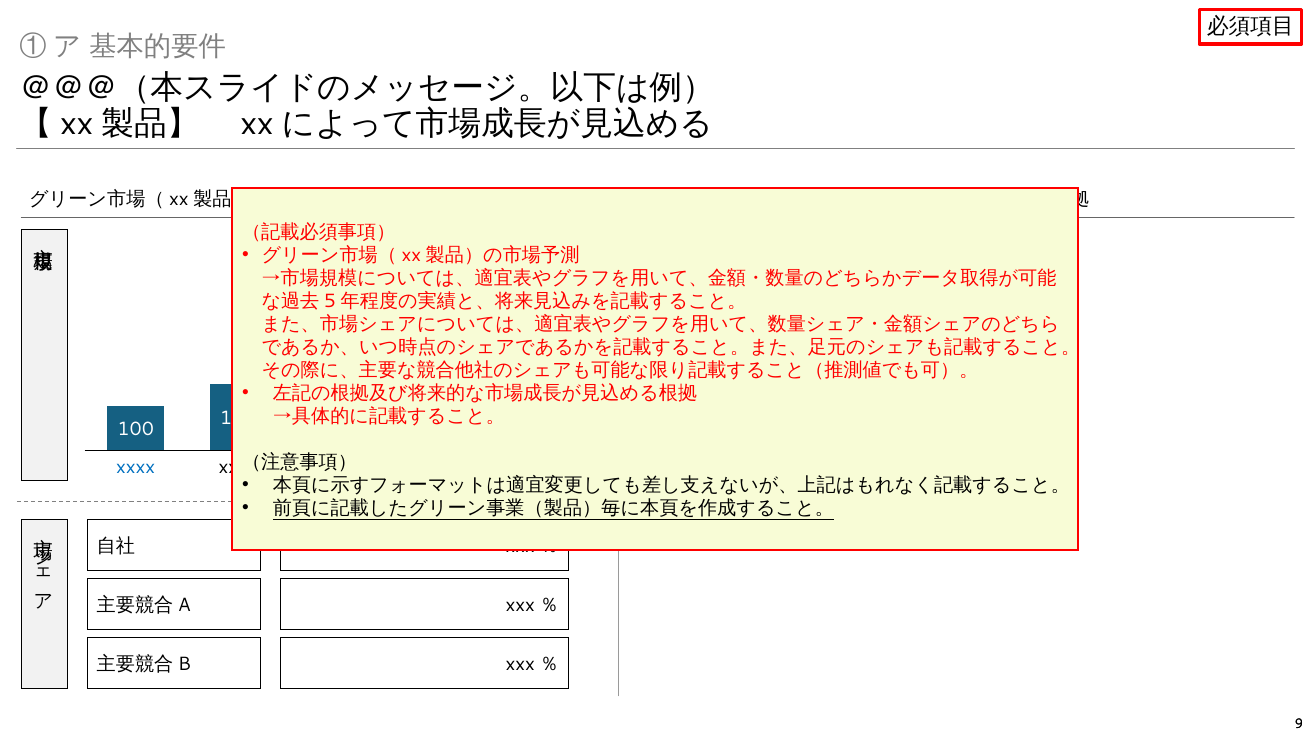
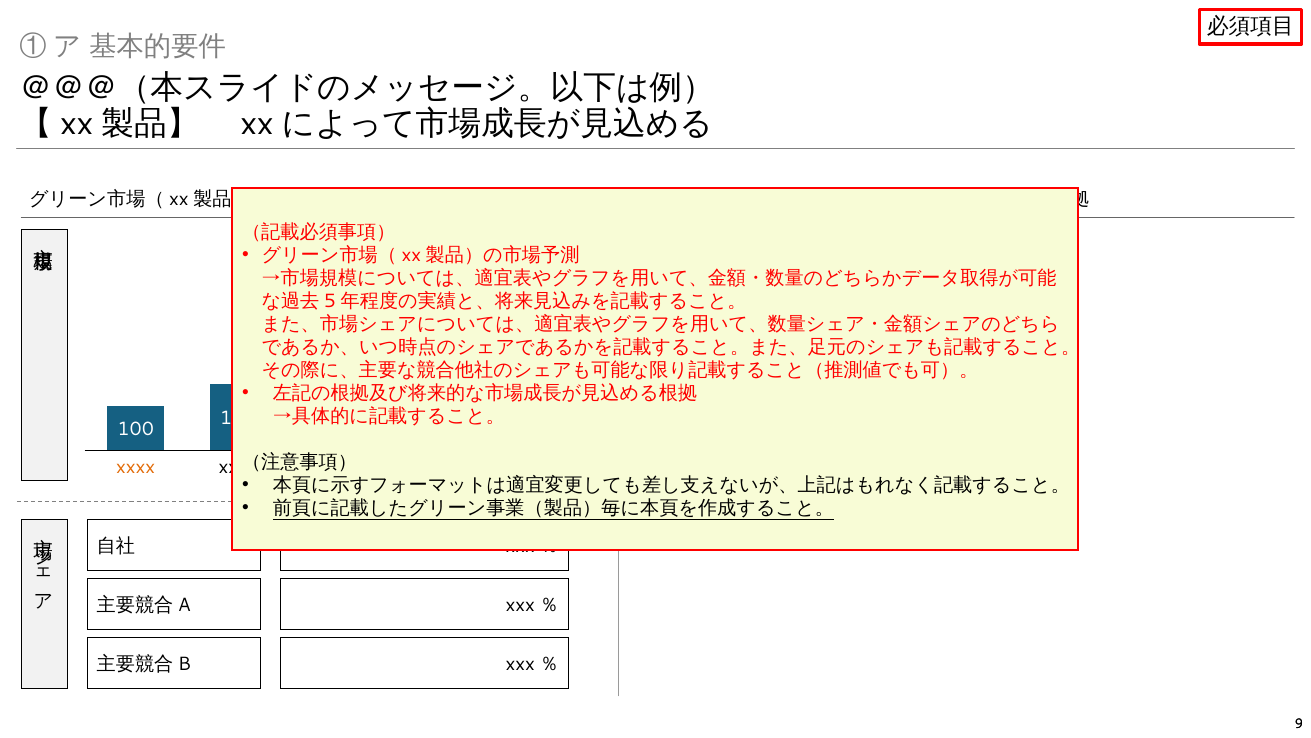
xxxx at (136, 466) colour: blue -> orange
